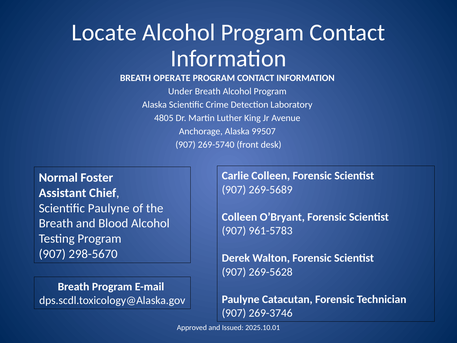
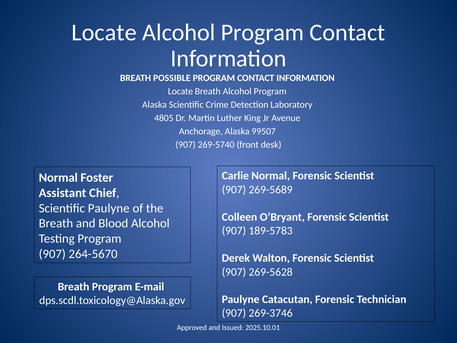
OPERATE: OPERATE -> POSSIBLE
Under at (180, 91): Under -> Locate
Carlie Colleen: Colleen -> Normal
961-5783: 961-5783 -> 189-5783
298-5670: 298-5670 -> 264-5670
